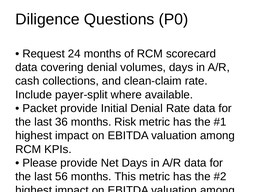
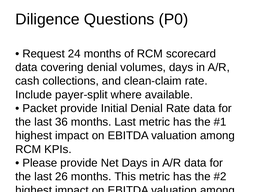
months Risk: Risk -> Last
56: 56 -> 26
